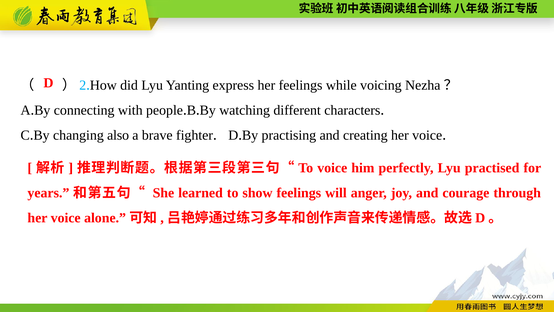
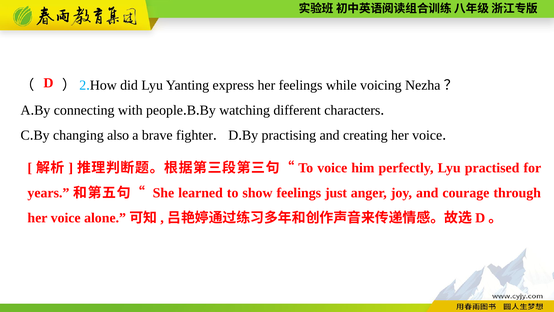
will: will -> just
